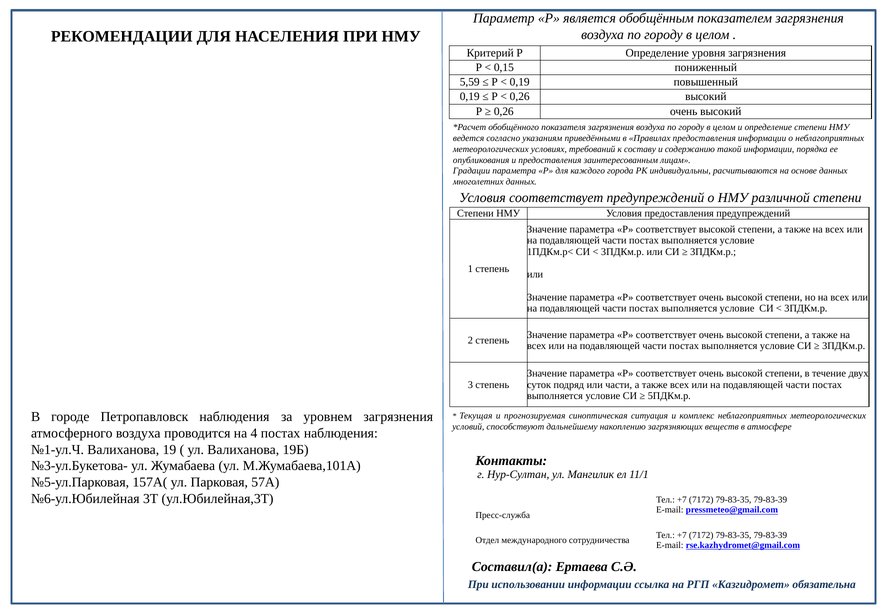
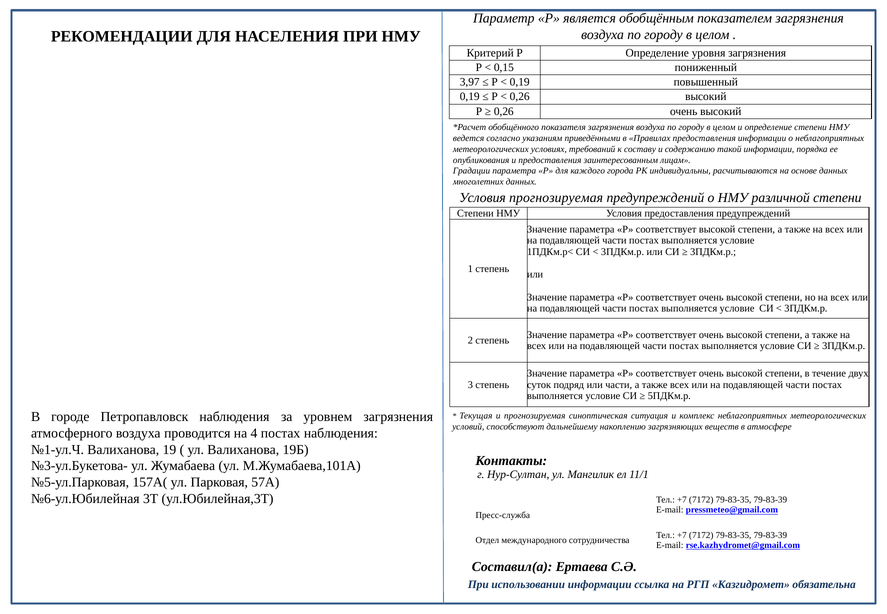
5,59: 5,59 -> 3,97
Условия соответствует: соответствует -> прогнозируемая
